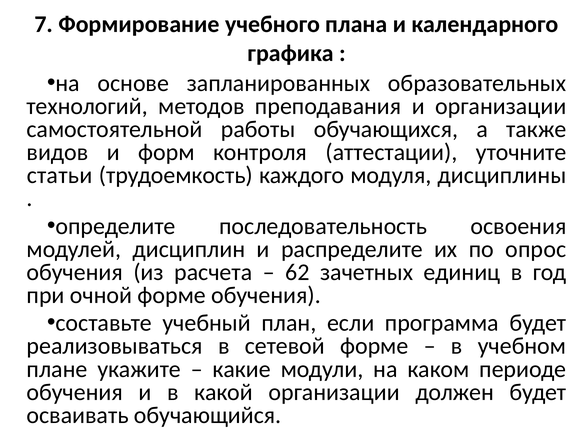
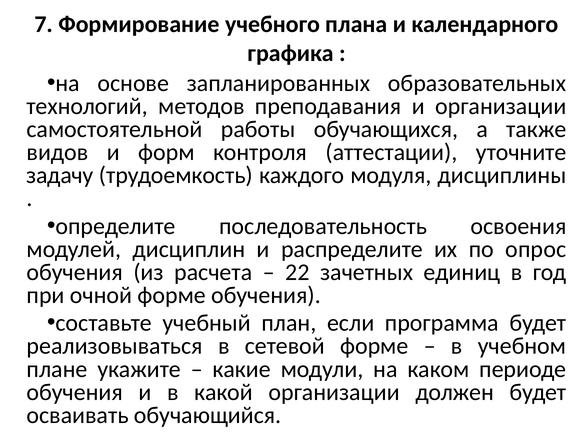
статьи: статьи -> задачу
62: 62 -> 22
